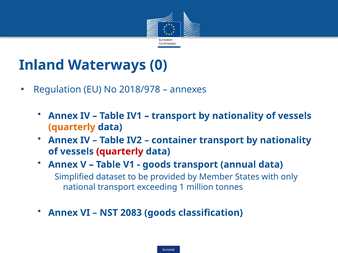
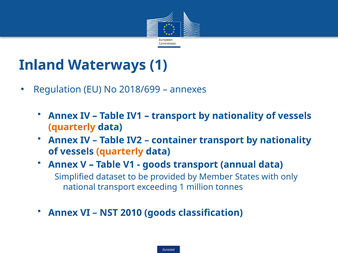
Waterways 0: 0 -> 1
2018/978: 2018/978 -> 2018/699
quarterly at (120, 152) colour: red -> orange
2083: 2083 -> 2010
